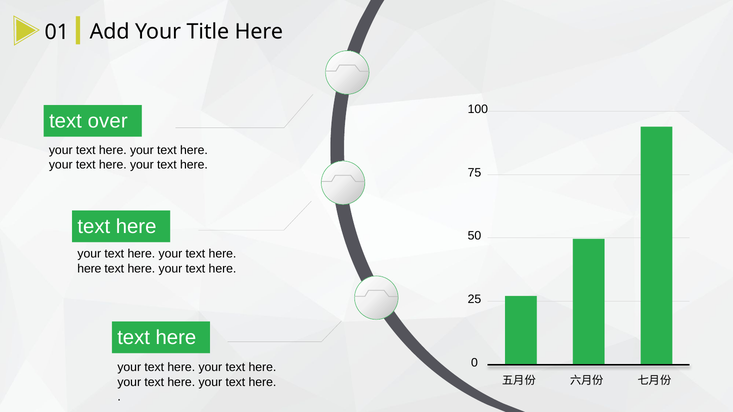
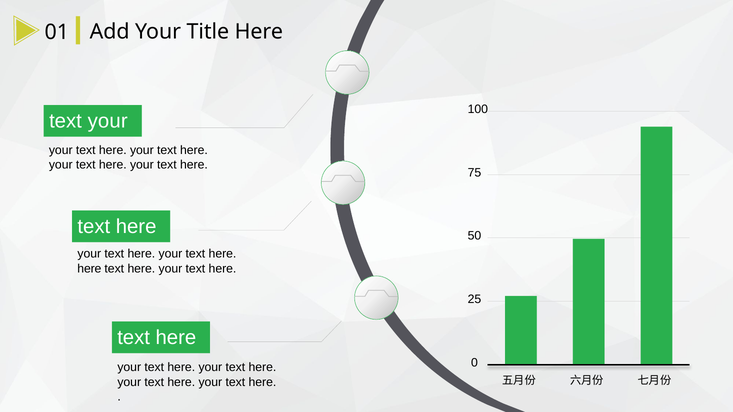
text over: over -> your
